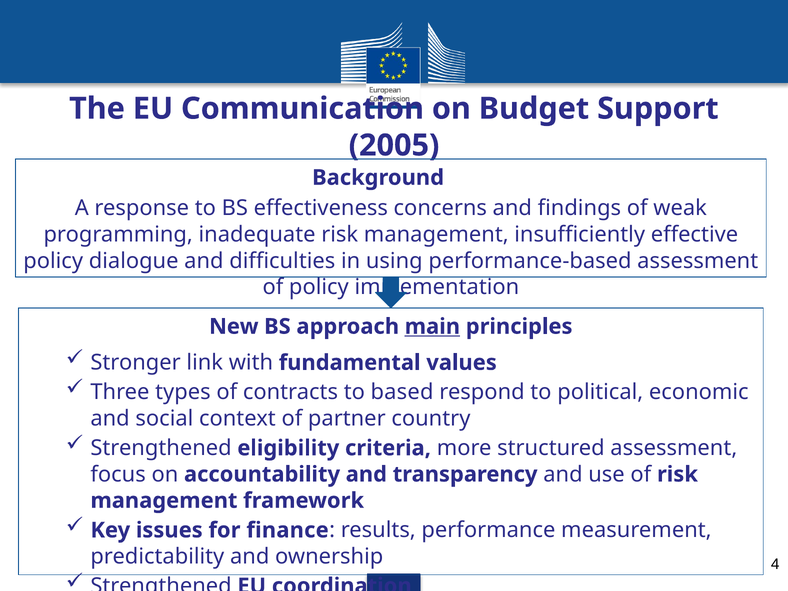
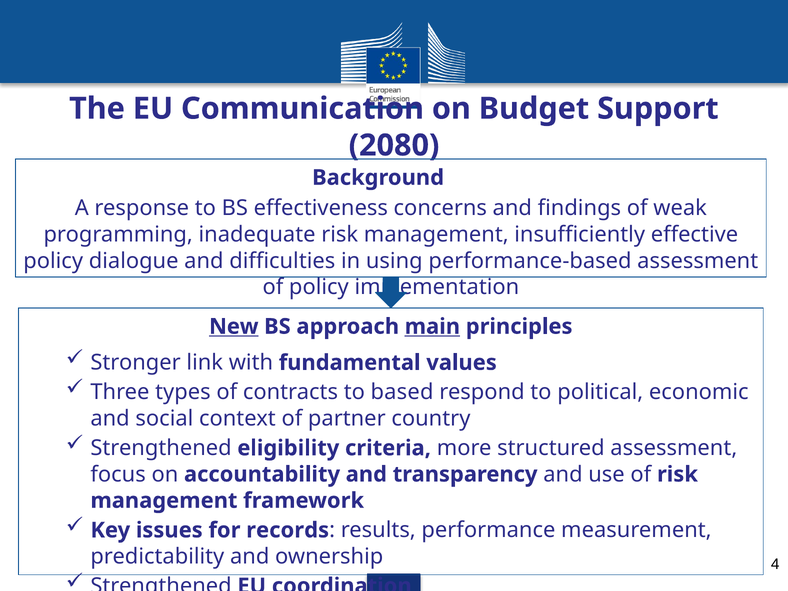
2005: 2005 -> 2080
New underline: none -> present
finance: finance -> records
